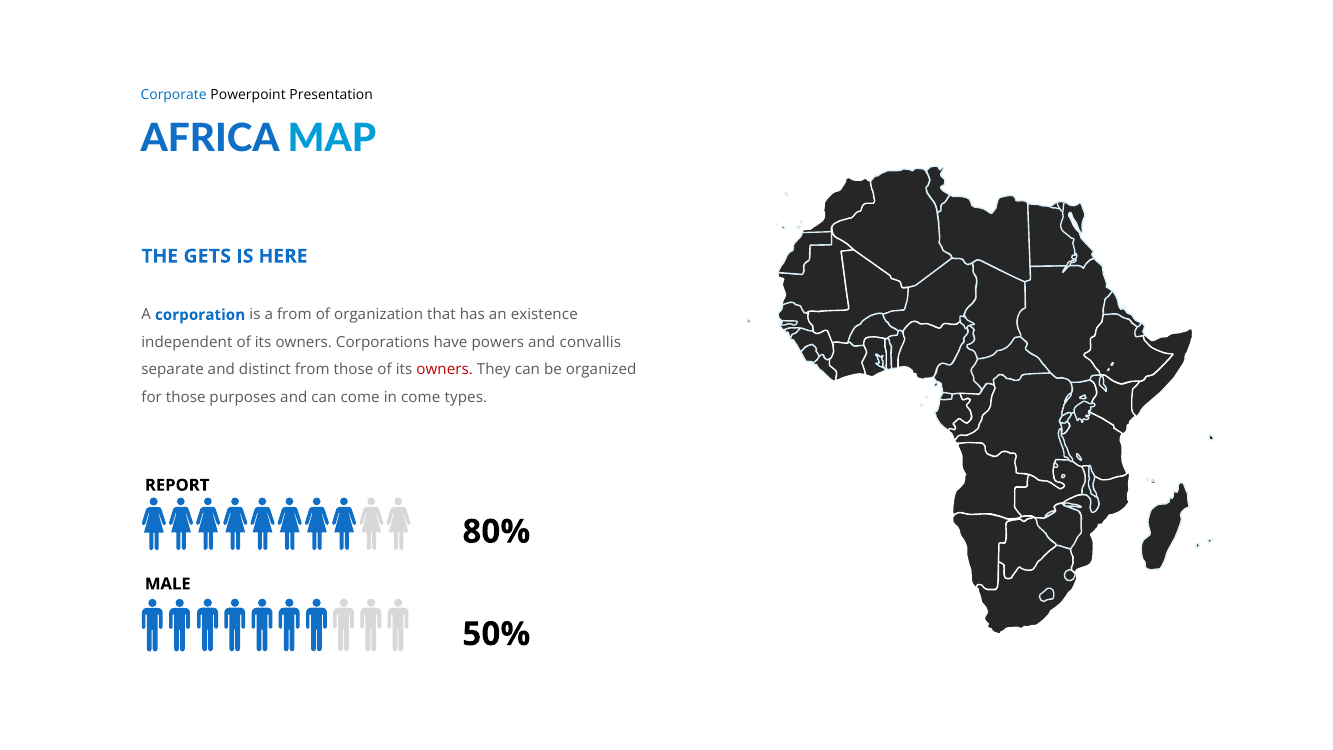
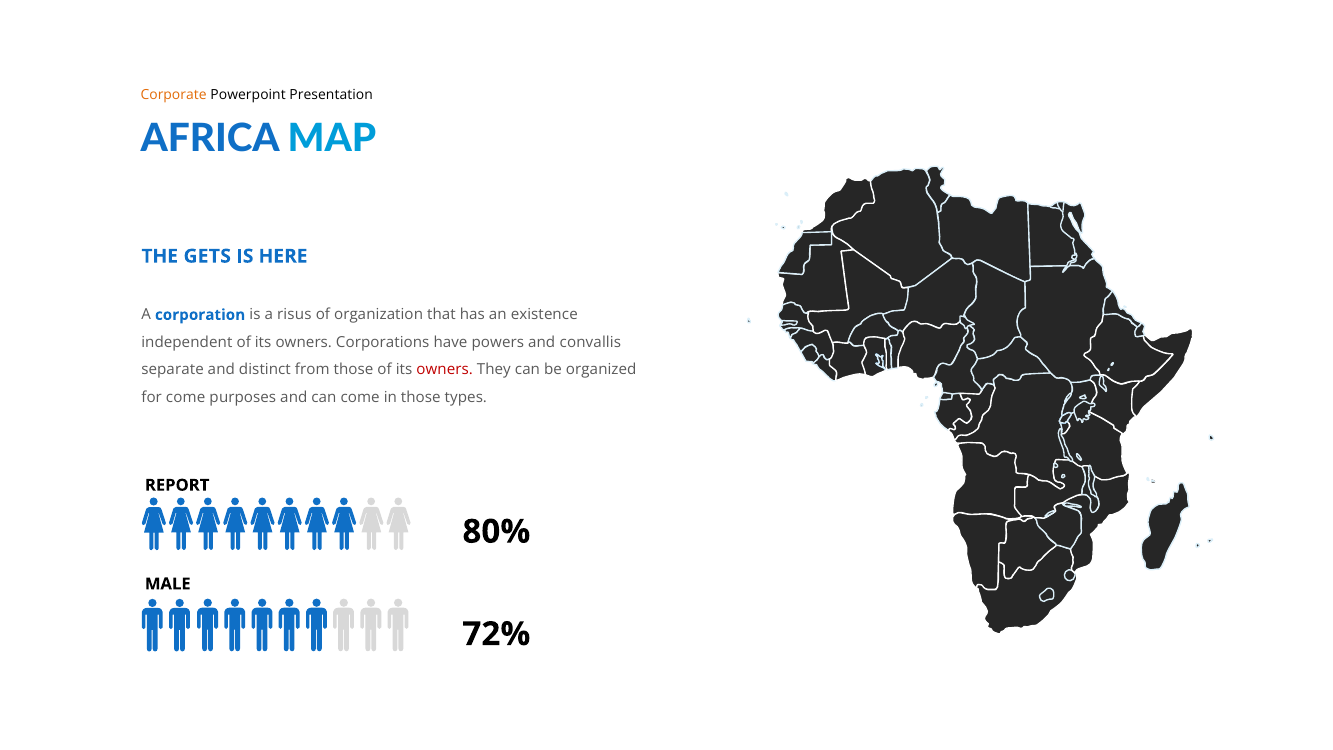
Corporate colour: blue -> orange
a from: from -> risus
for those: those -> come
in come: come -> those
50%: 50% -> 72%
